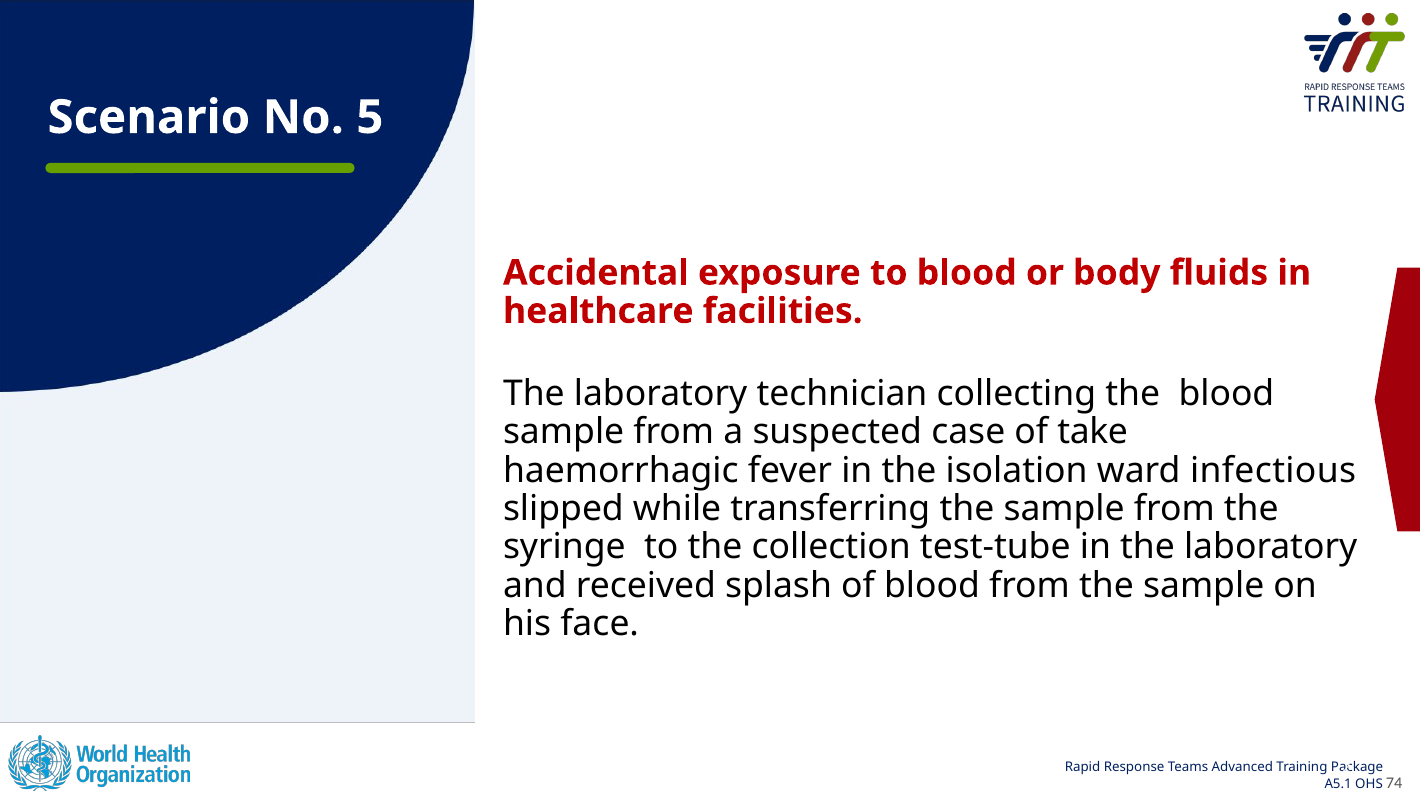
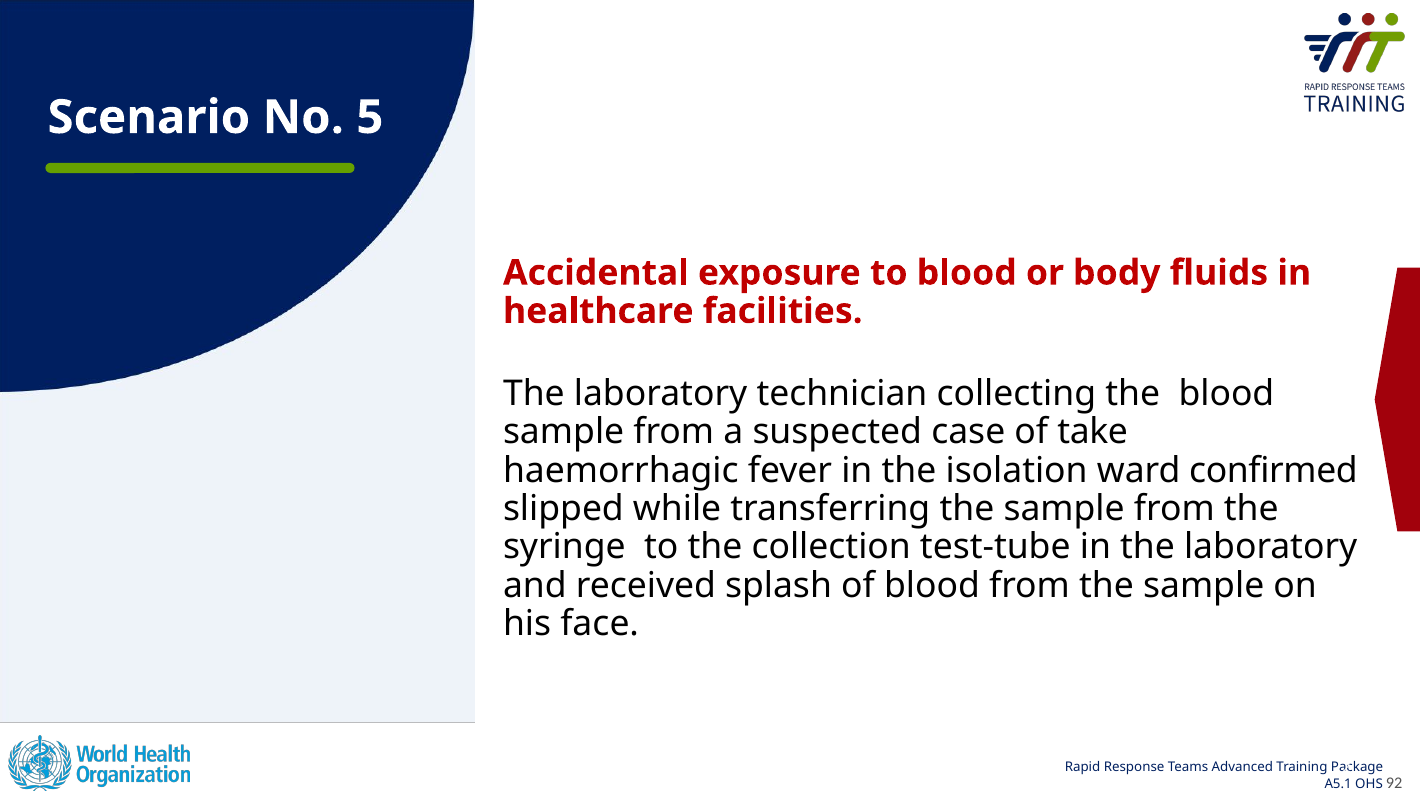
infectious: infectious -> confirmed
74: 74 -> 92
